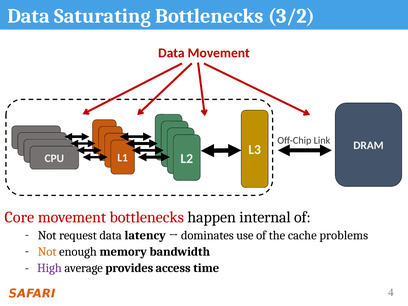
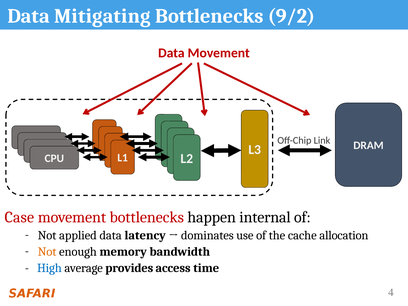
Saturating: Saturating -> Mitigating
3/2: 3/2 -> 9/2
Core: Core -> Case
request: request -> applied
problems: problems -> allocation
High colour: purple -> blue
